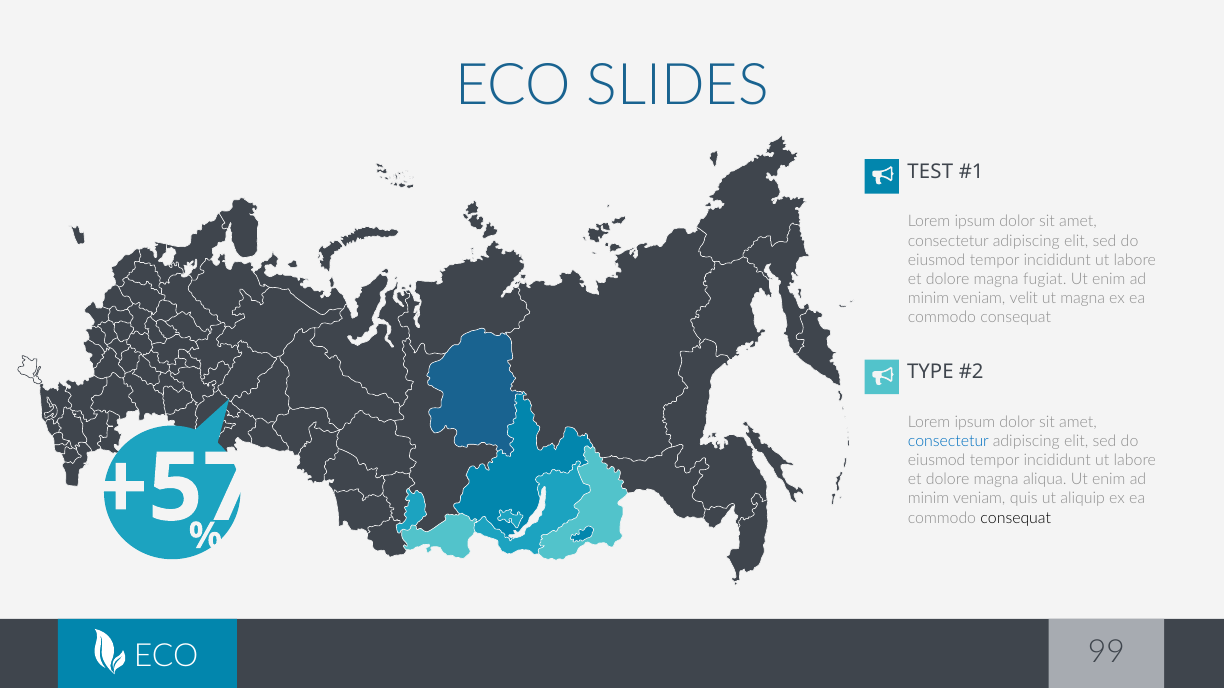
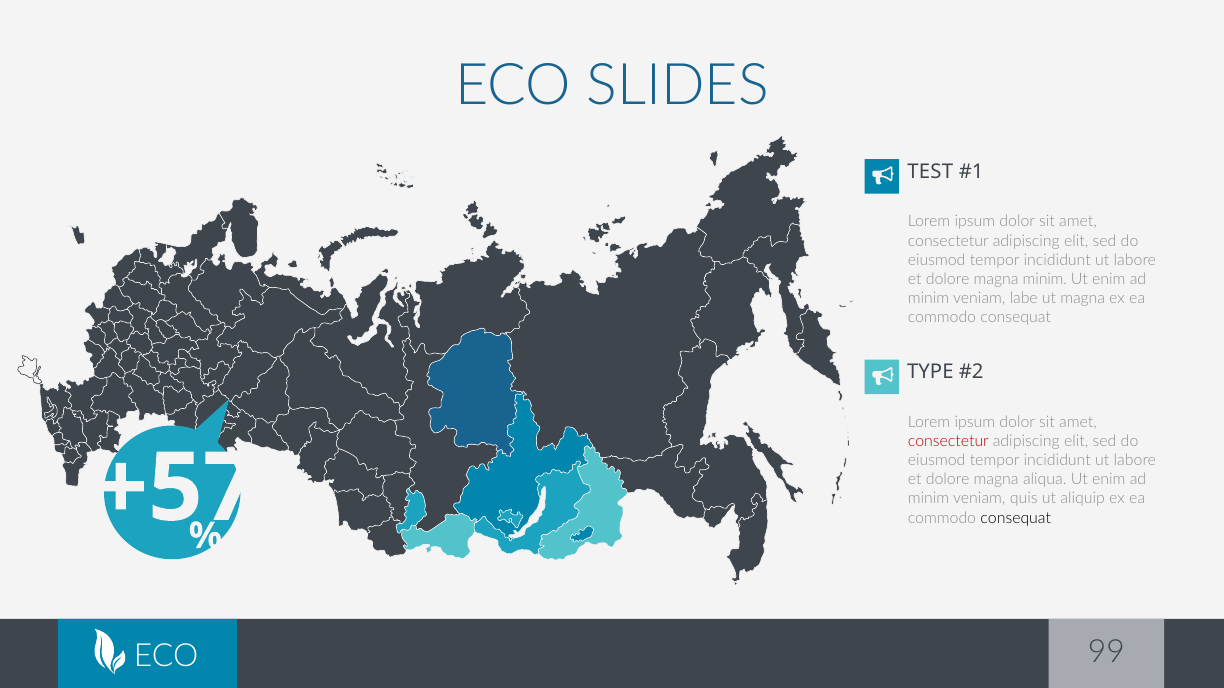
magna fugiat: fugiat -> minim
velit: velit -> labe
consectetur at (948, 442) colour: blue -> red
